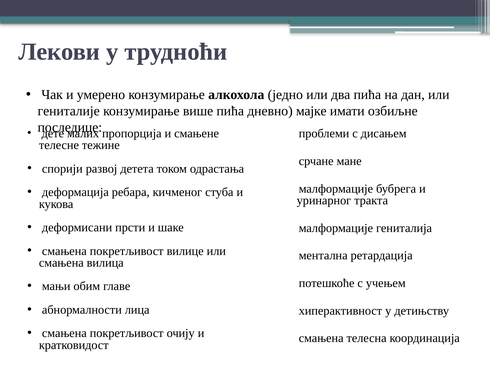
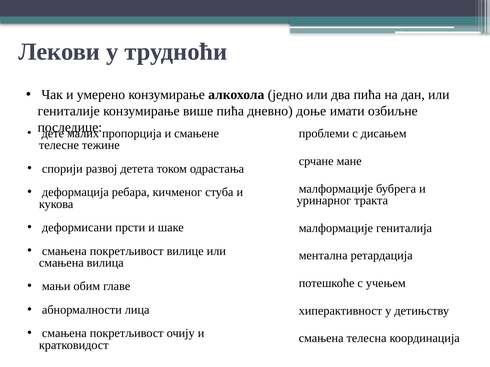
мајке: мајке -> доње
